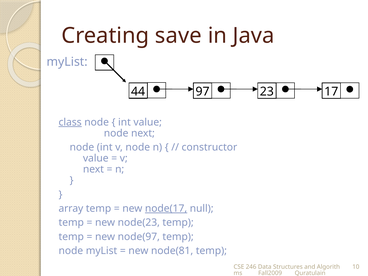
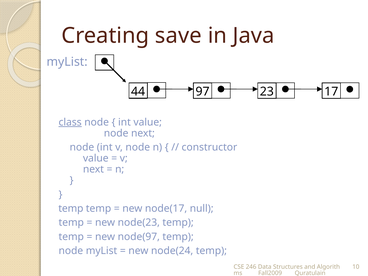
array at (71, 208): array -> temp
node(17 underline: present -> none
node(81: node(81 -> node(24
